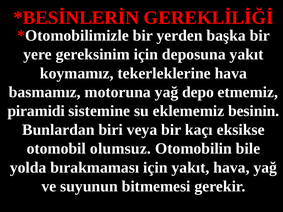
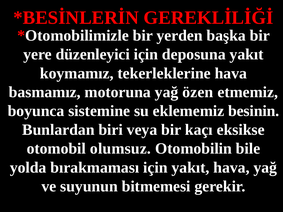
gereksinim: gereksinim -> düzenleyici
depo: depo -> özen
piramidi: piramidi -> boyunca
